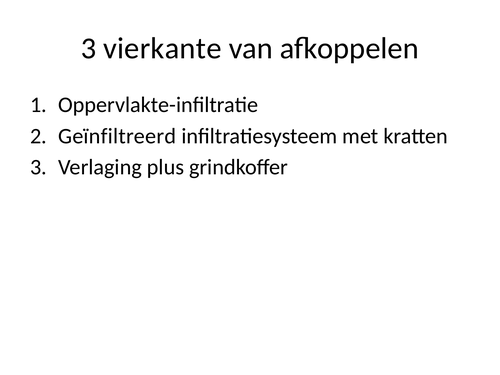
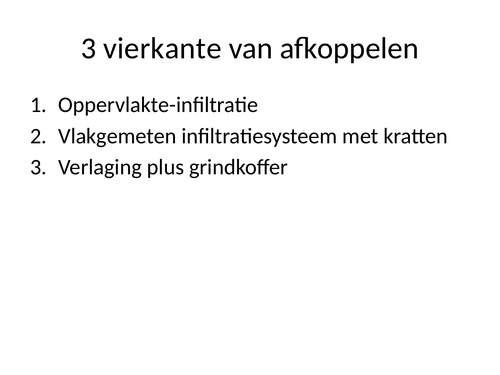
Geïnfiltreerd: Geïnfiltreerd -> Vlakgemeten
